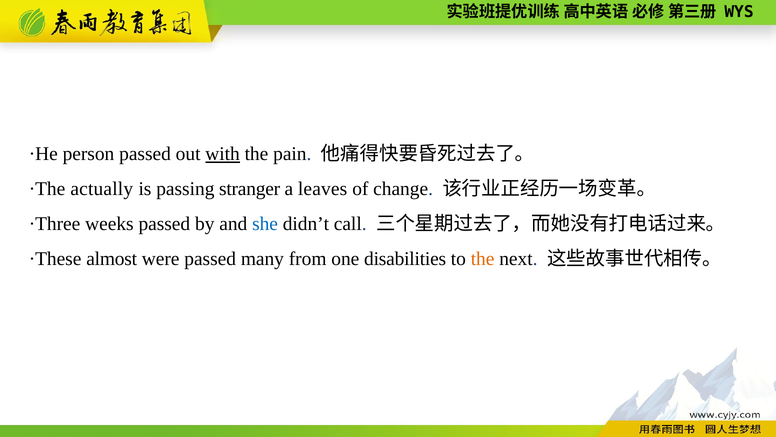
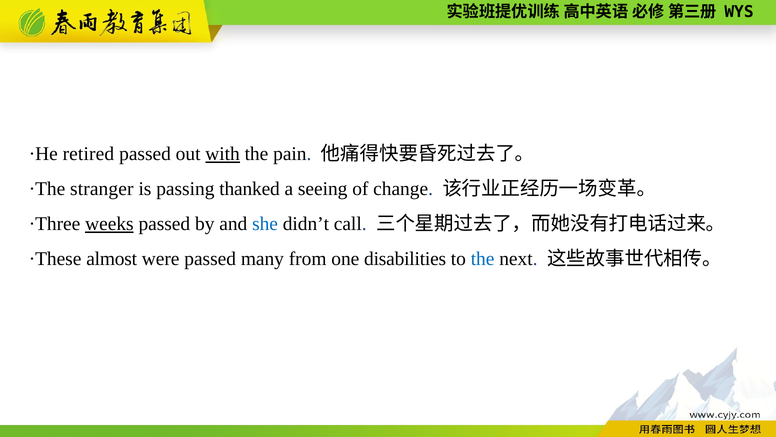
person: person -> retired
actually: actually -> stranger
stranger: stranger -> thanked
leaves: leaves -> seeing
weeks underline: none -> present
the at (483, 259) colour: orange -> blue
